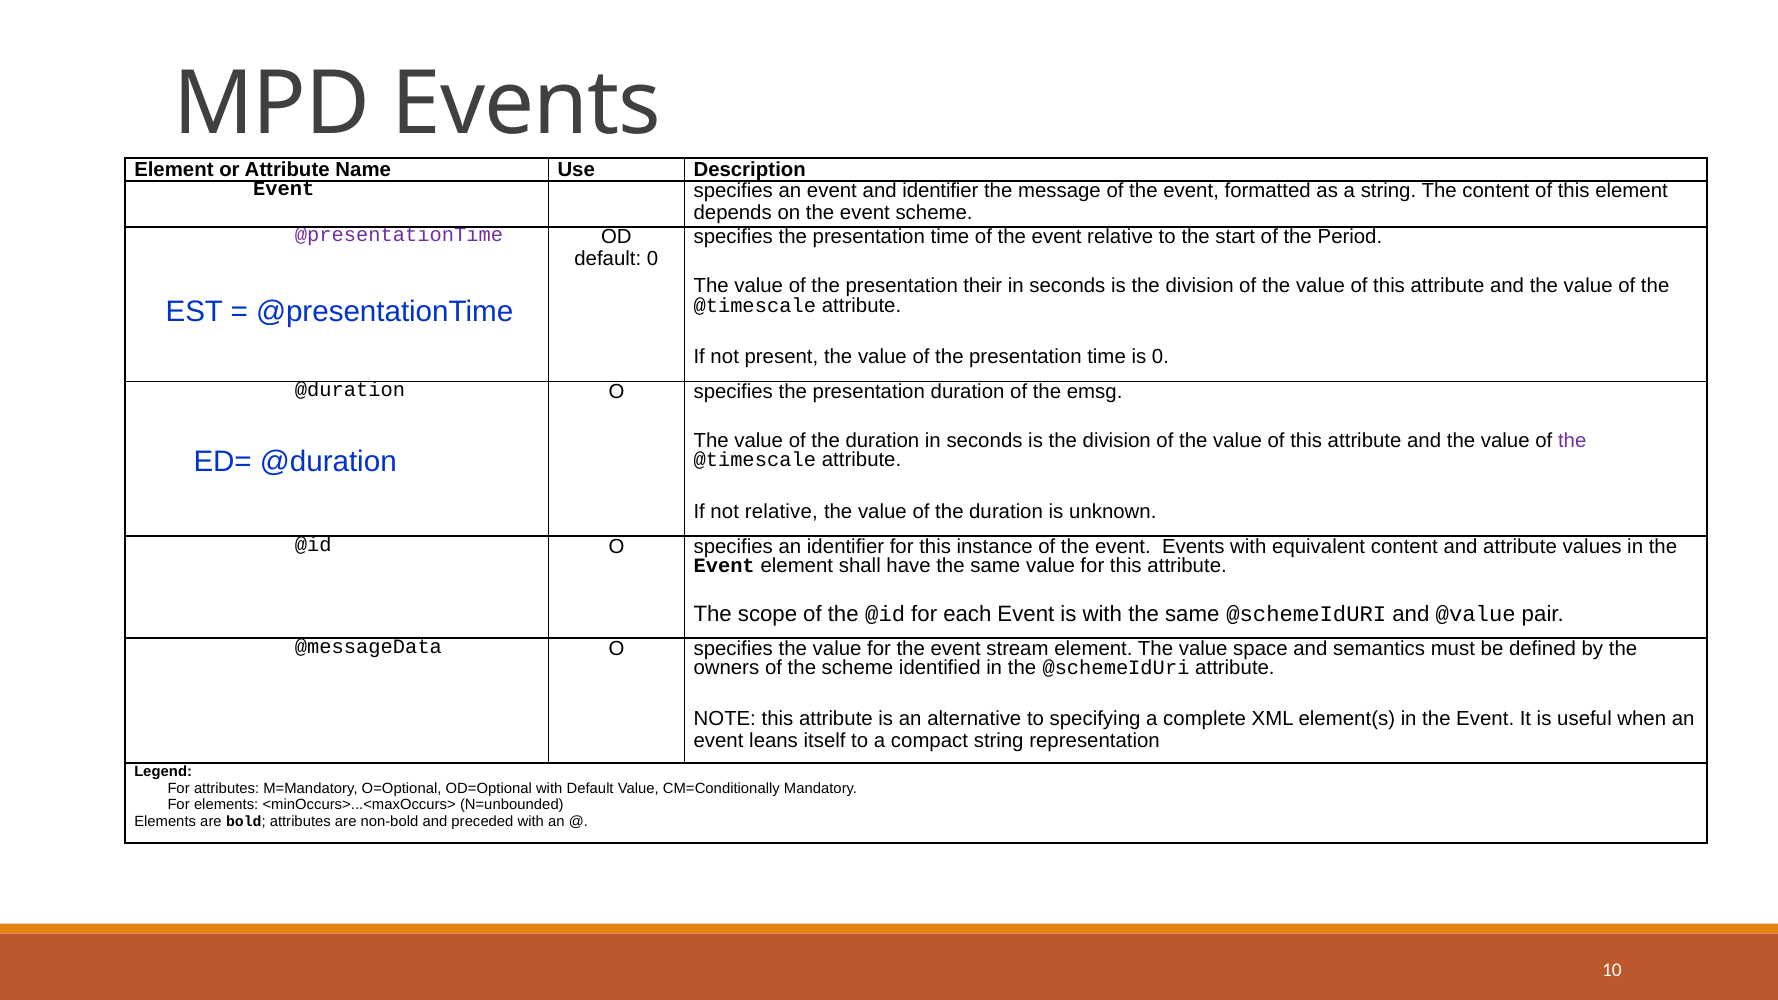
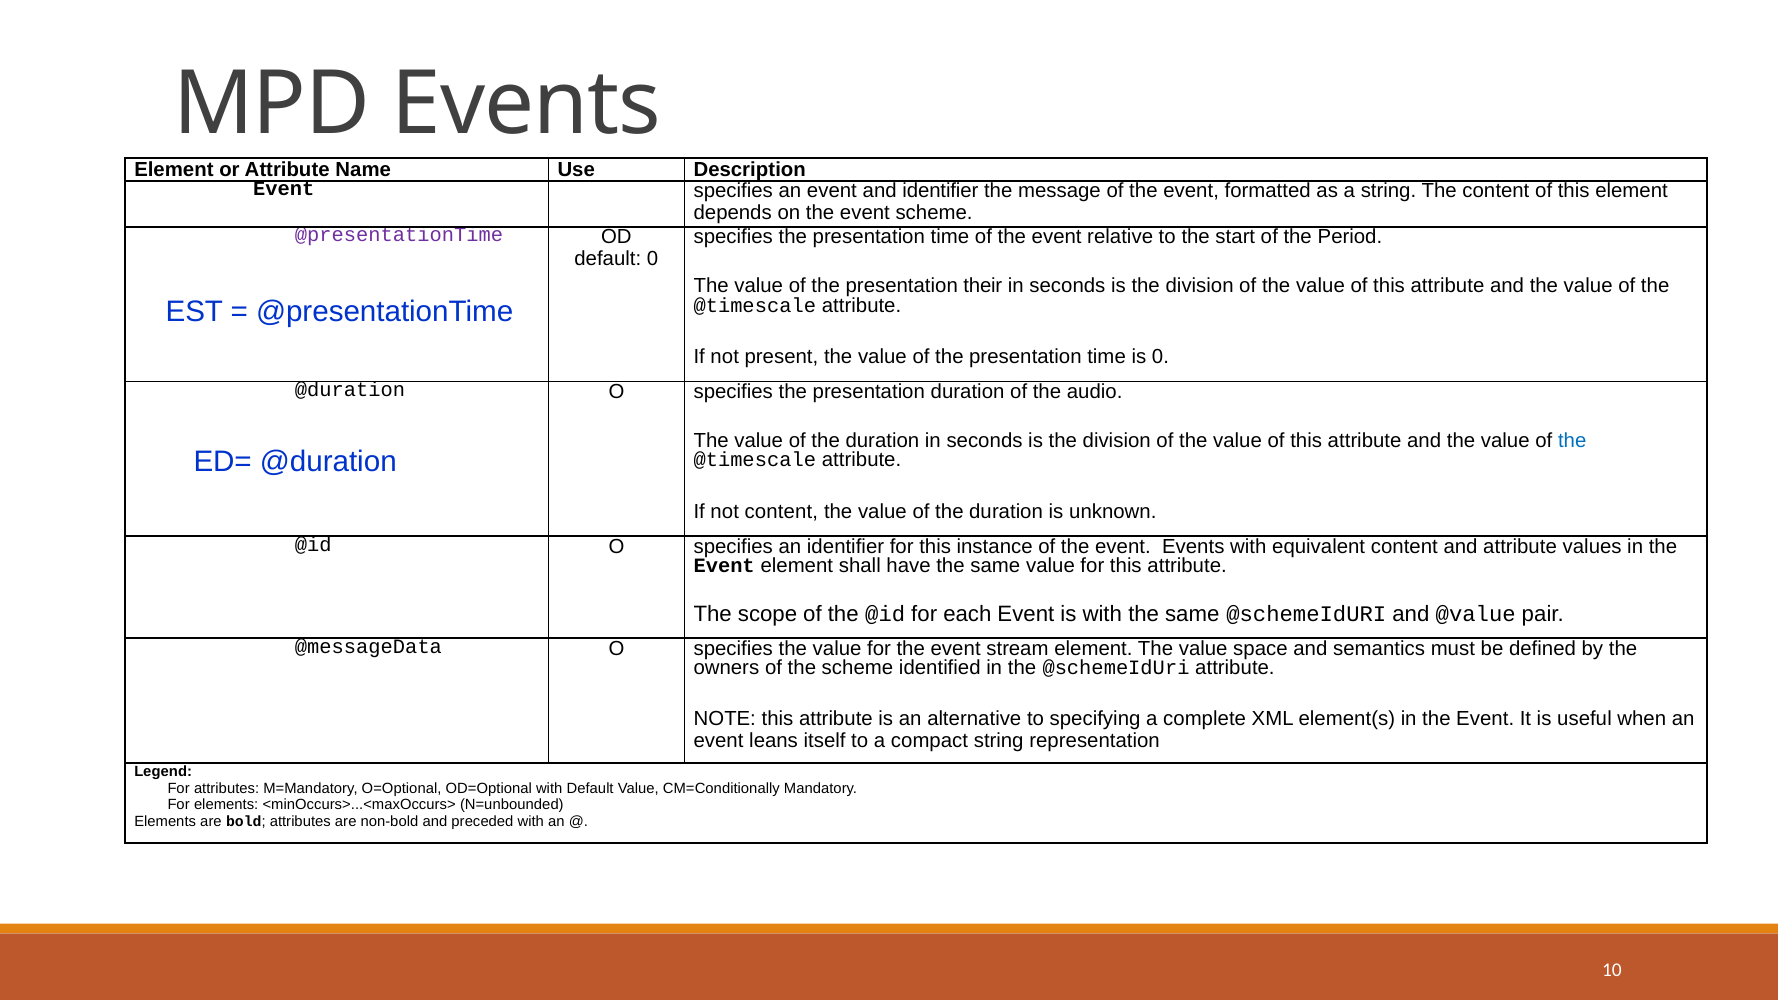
emsg: emsg -> audio
the at (1572, 441) colour: purple -> blue
not relative: relative -> content
